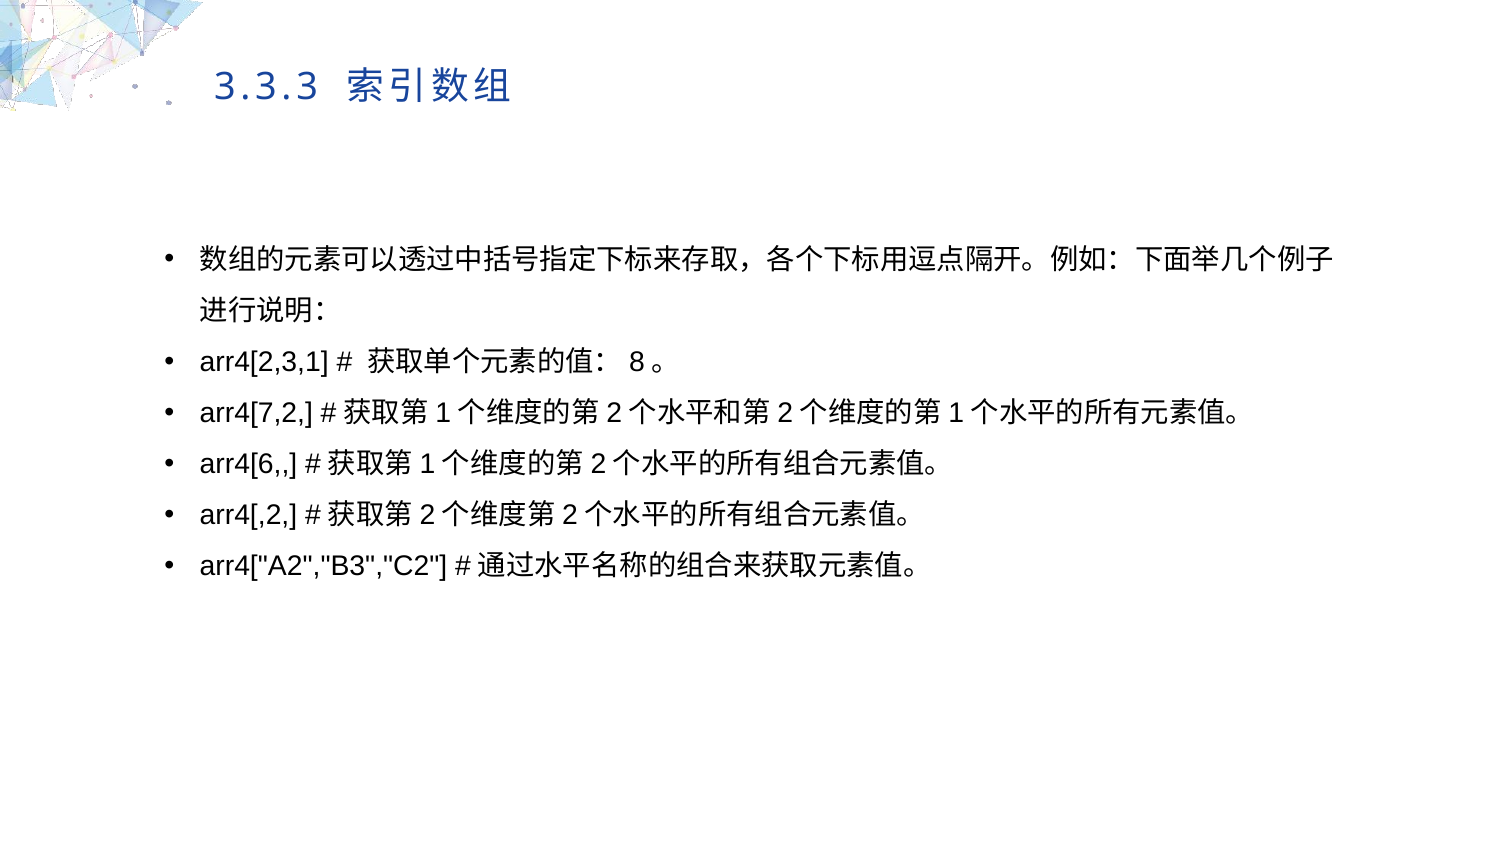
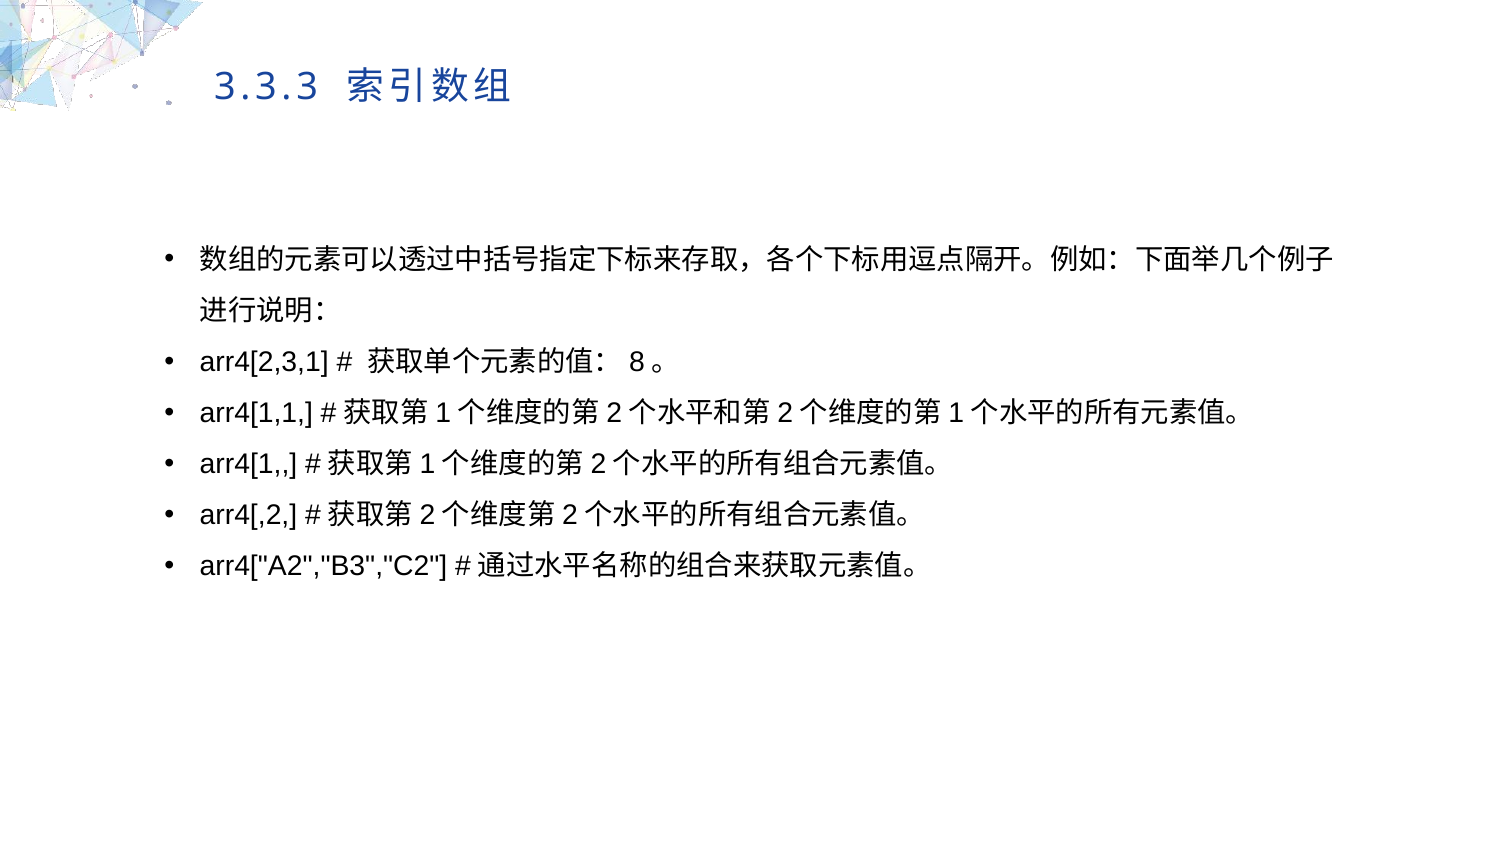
arr4[7,2: arr4[7,2 -> arr4[1,1
arr4[6: arr4[6 -> arr4[1
